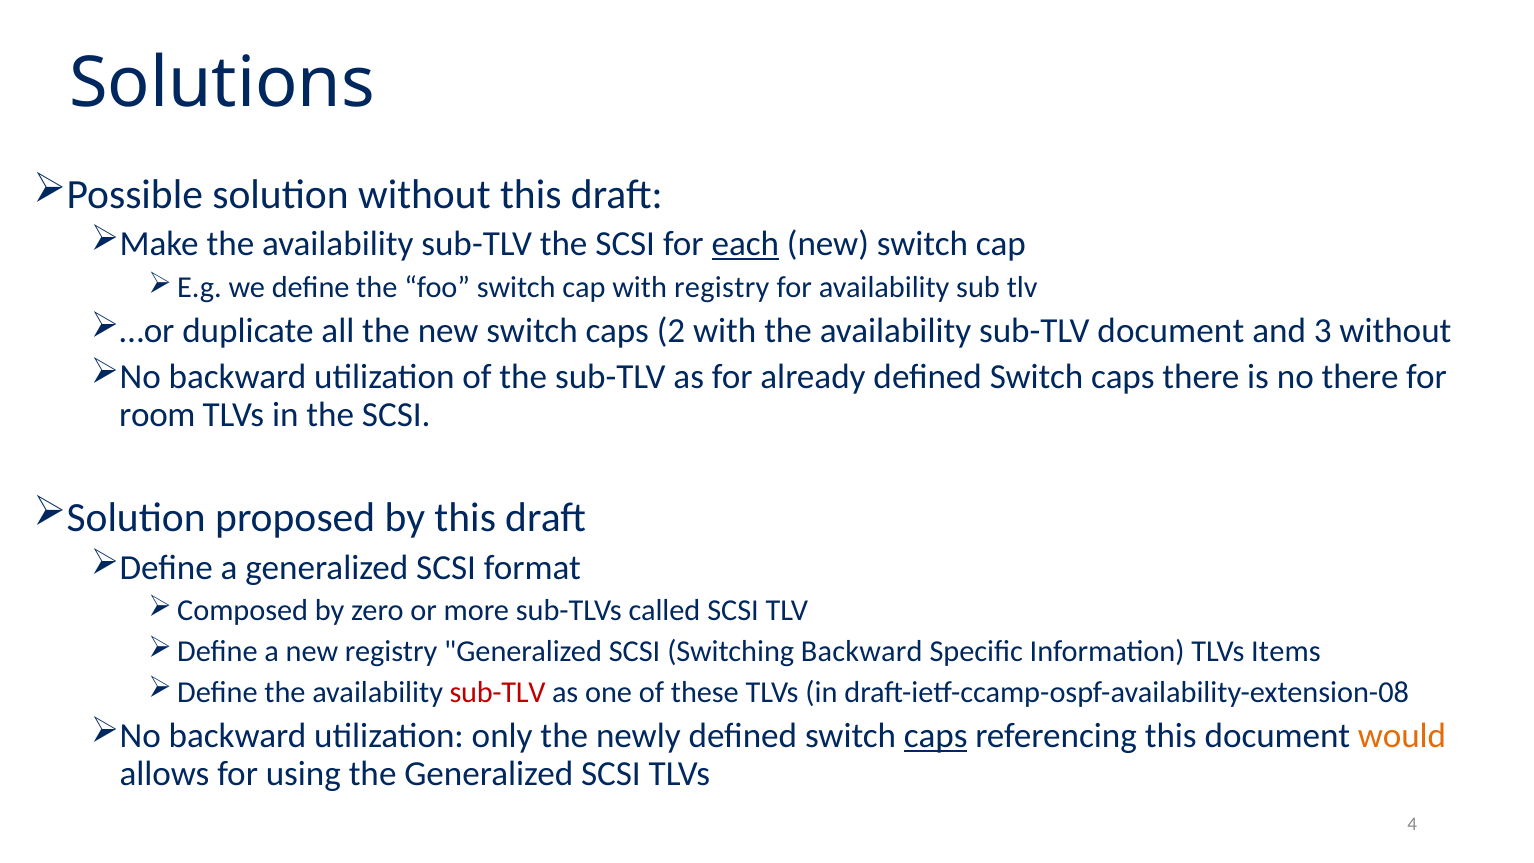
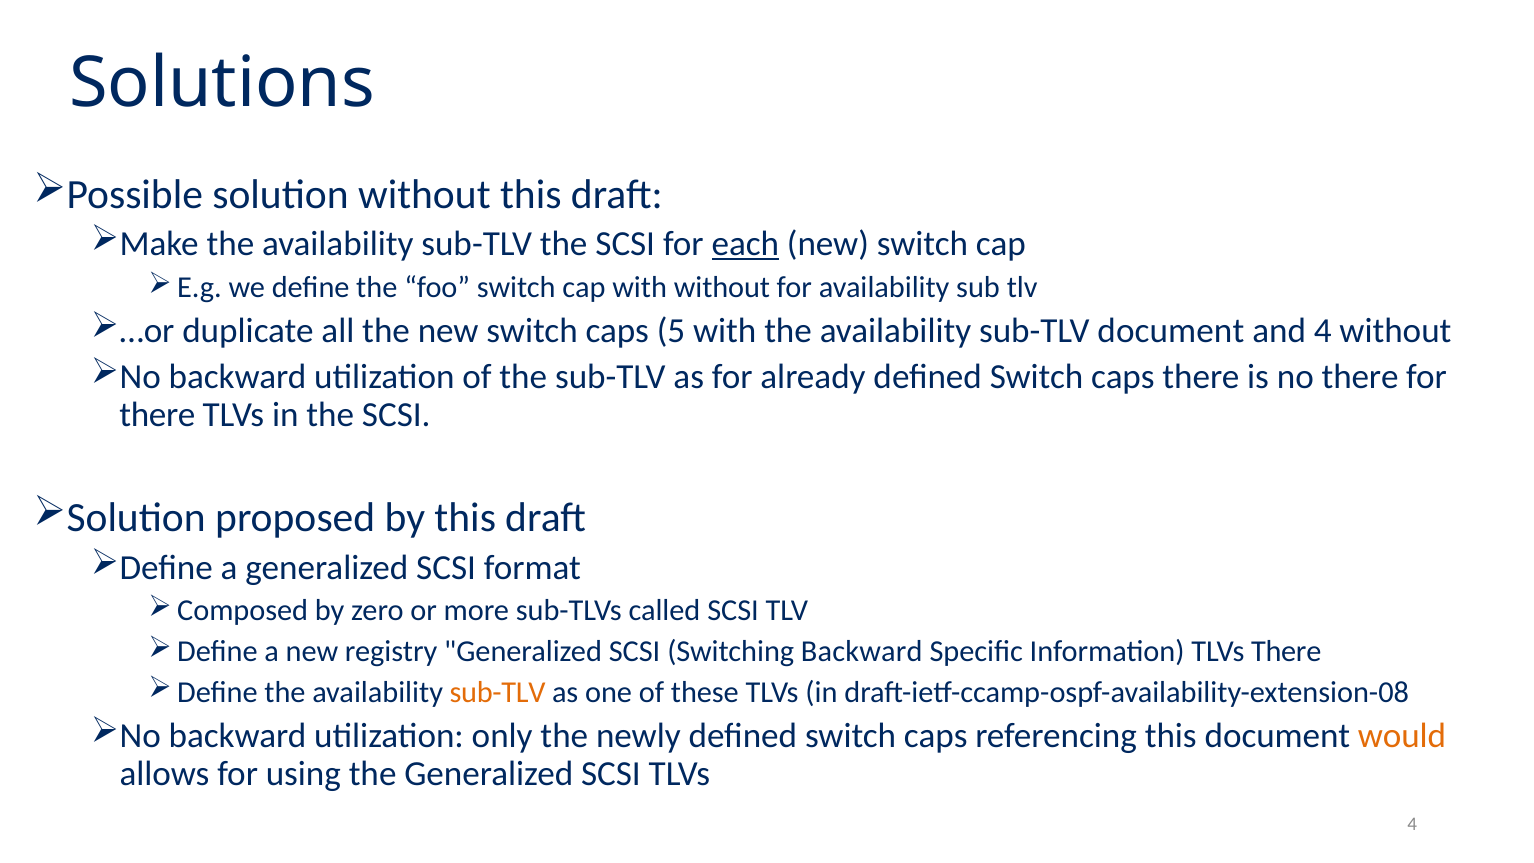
with registry: registry -> without
2: 2 -> 5
and 3: 3 -> 4
room at (157, 415): room -> there
TLVs Items: Items -> There
sub-TLV at (498, 692) colour: red -> orange
caps at (936, 736) underline: present -> none
